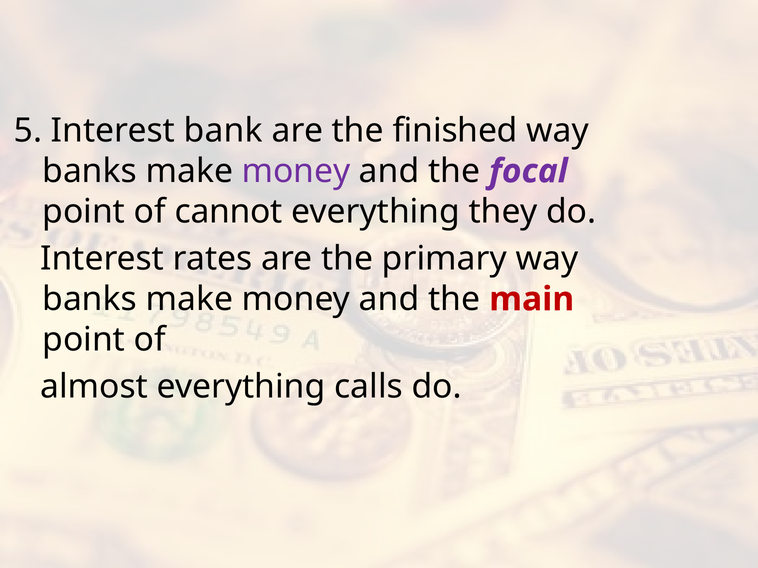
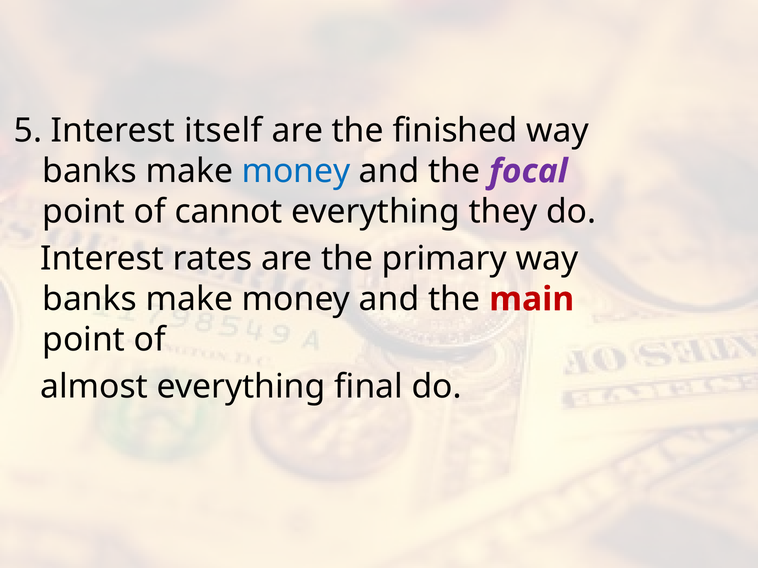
bank: bank -> itself
money at (296, 171) colour: purple -> blue
calls: calls -> final
